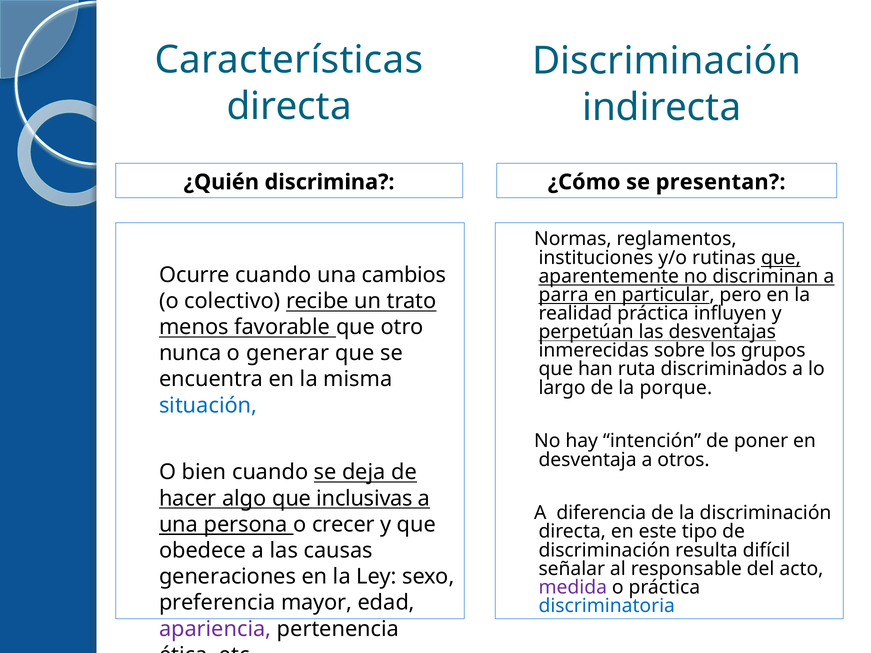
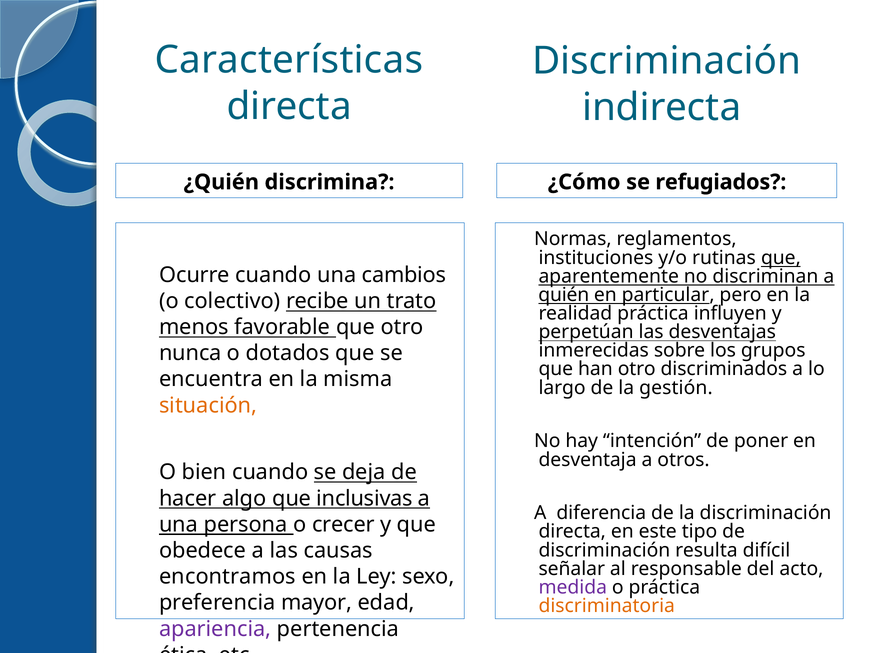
presentan: presentan -> refugiados
parra: parra -> quién
generar: generar -> dotados
han ruta: ruta -> otro
porque: porque -> gestión
situación colour: blue -> orange
generaciones: generaciones -> encontramos
discriminatoria colour: blue -> orange
